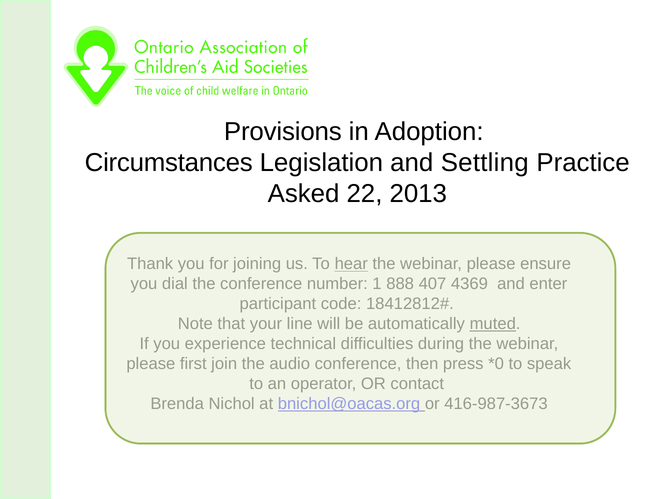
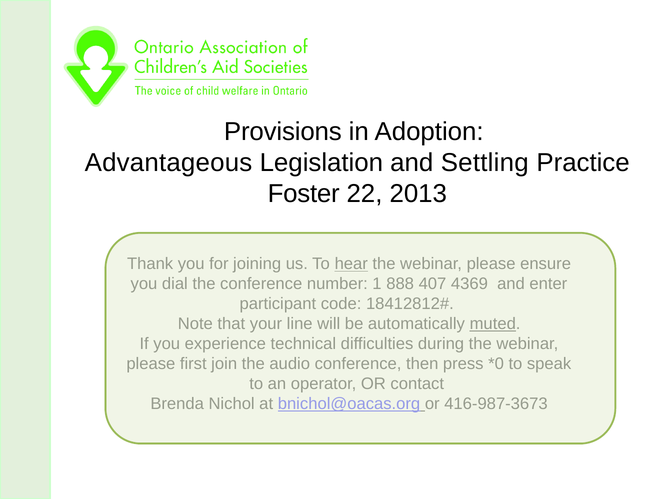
Circumstances: Circumstances -> Advantageous
Asked: Asked -> Foster
